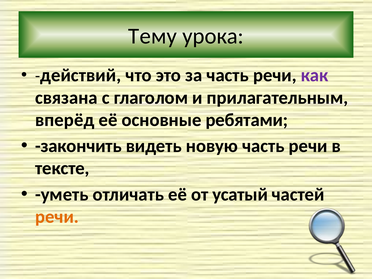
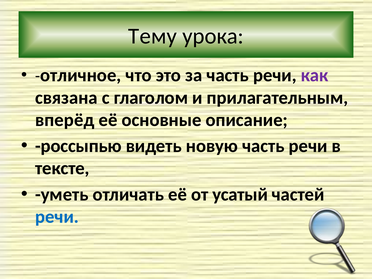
действий: действий -> отличное
ребятами: ребятами -> описание
закончить: закончить -> россыпью
речи at (57, 217) colour: orange -> blue
